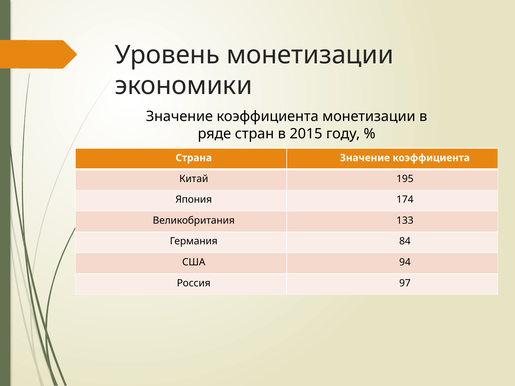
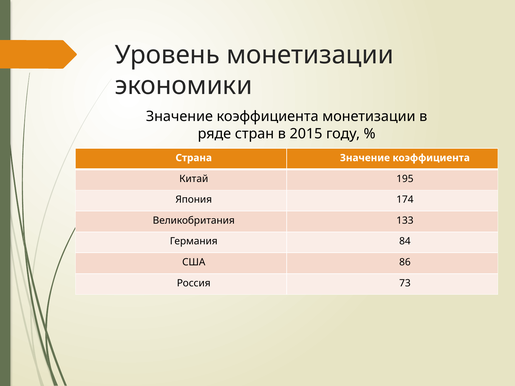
94: 94 -> 86
97: 97 -> 73
